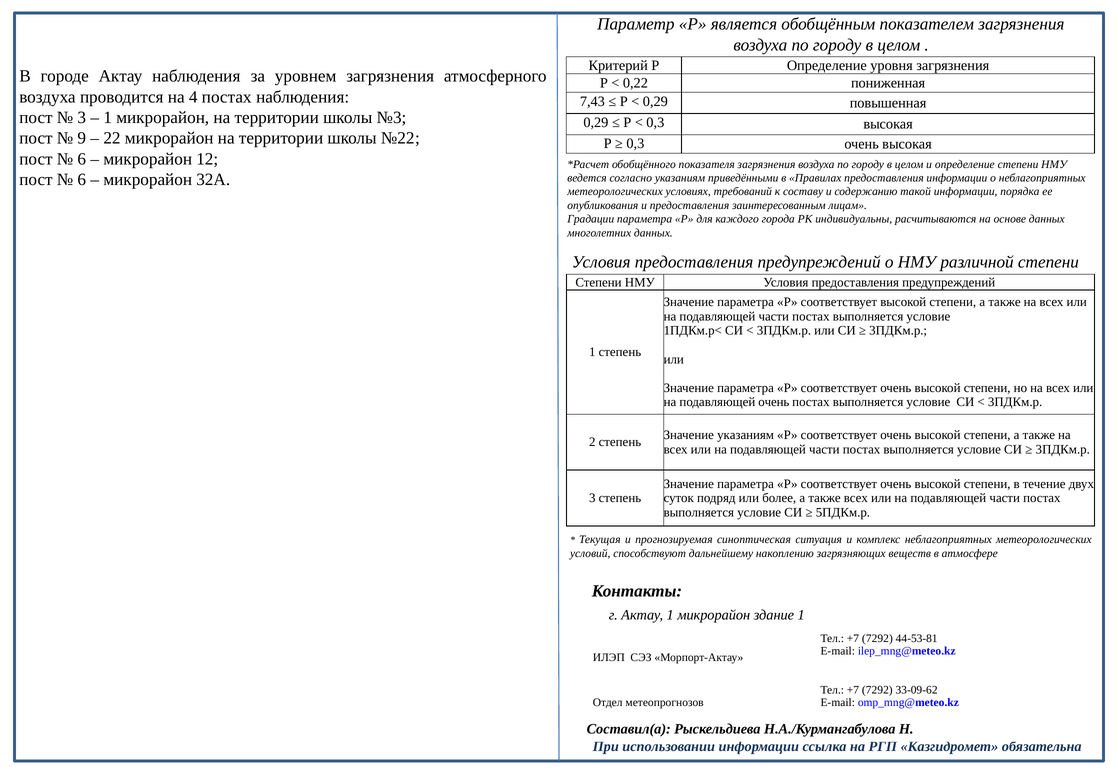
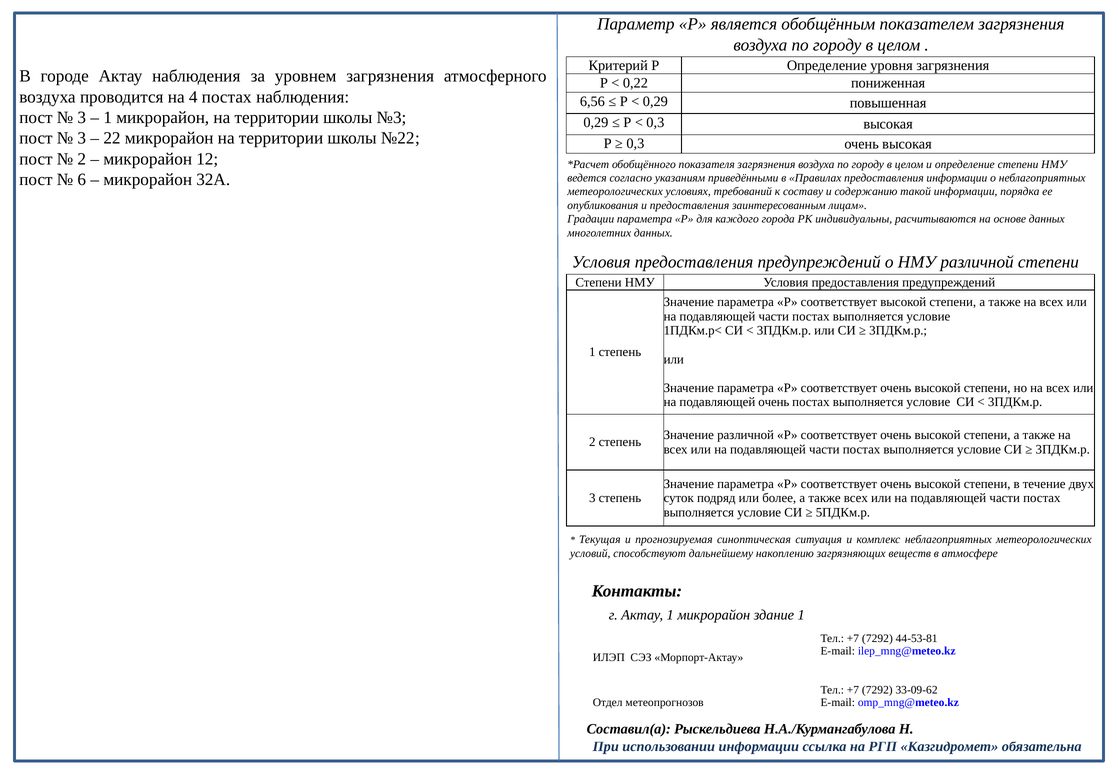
7,43: 7,43 -> 6,56
9 at (82, 138): 9 -> 3
6 at (82, 159): 6 -> 2
Значение указаниям: указаниям -> различной
